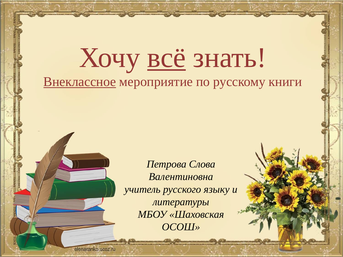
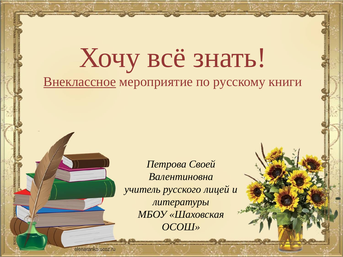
всё underline: present -> none
Слова: Слова -> Своей
языку: языку -> лицей
